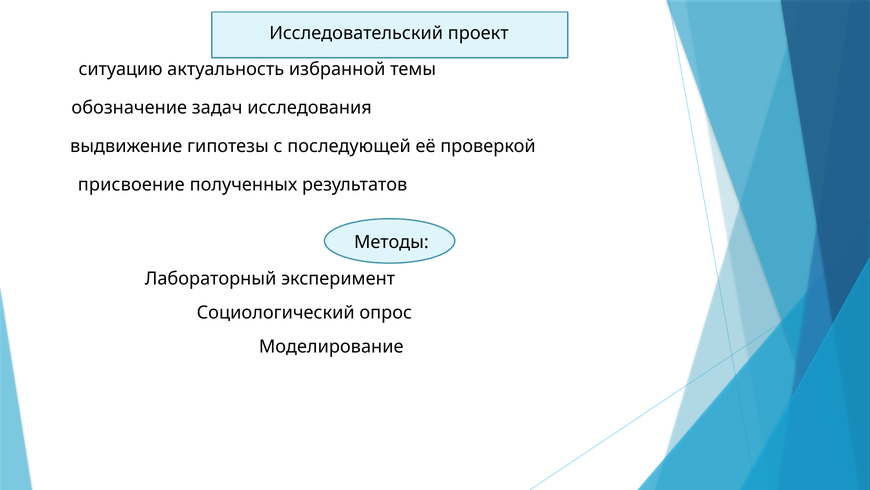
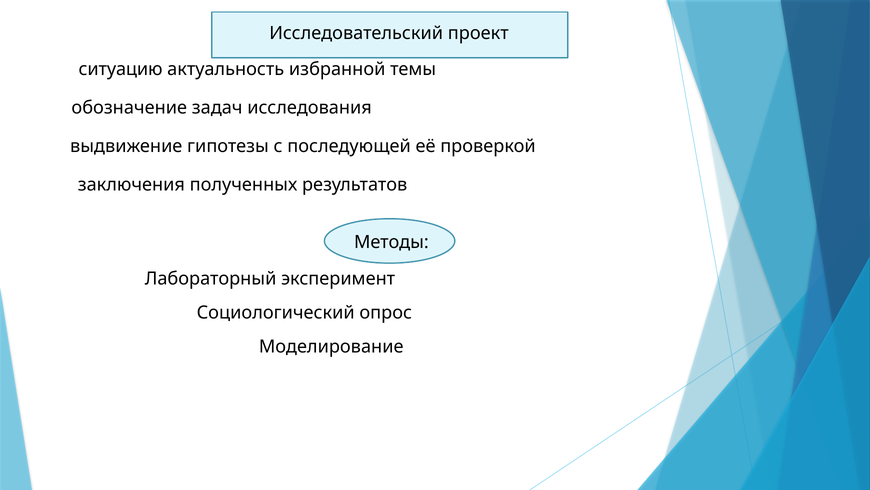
присвоение: присвоение -> заключения
